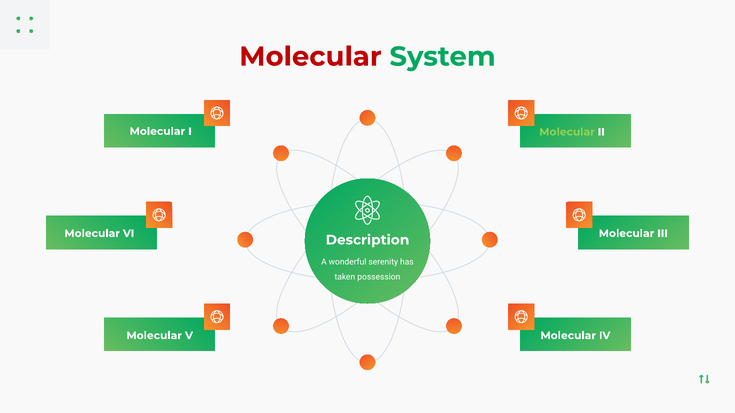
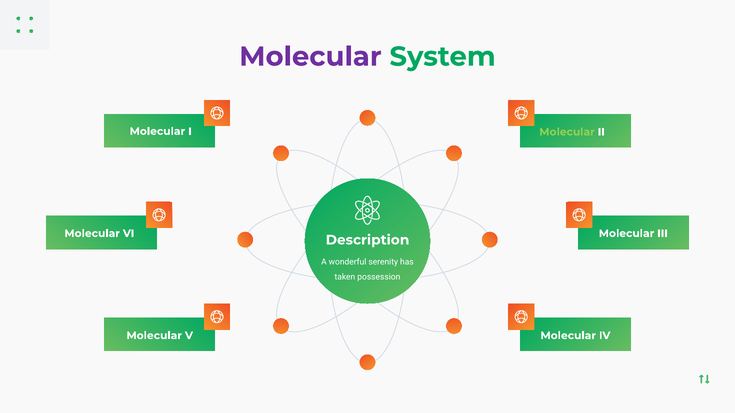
Molecular at (310, 57) colour: red -> purple
